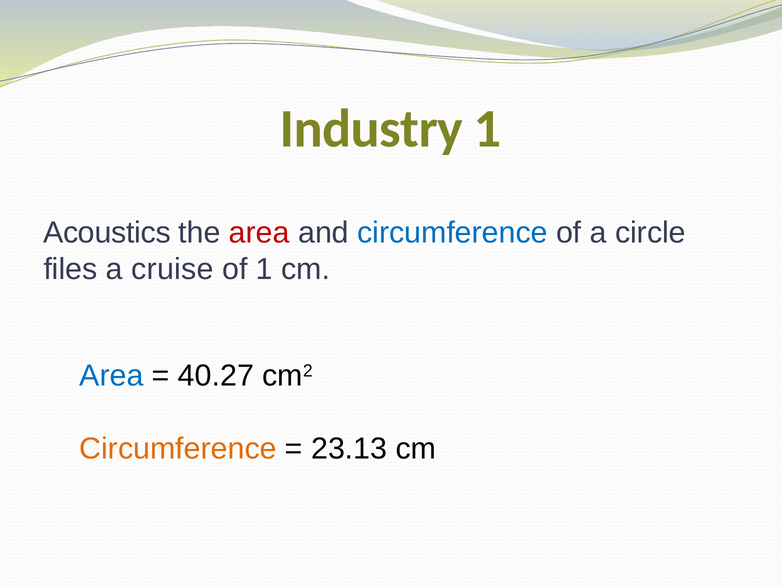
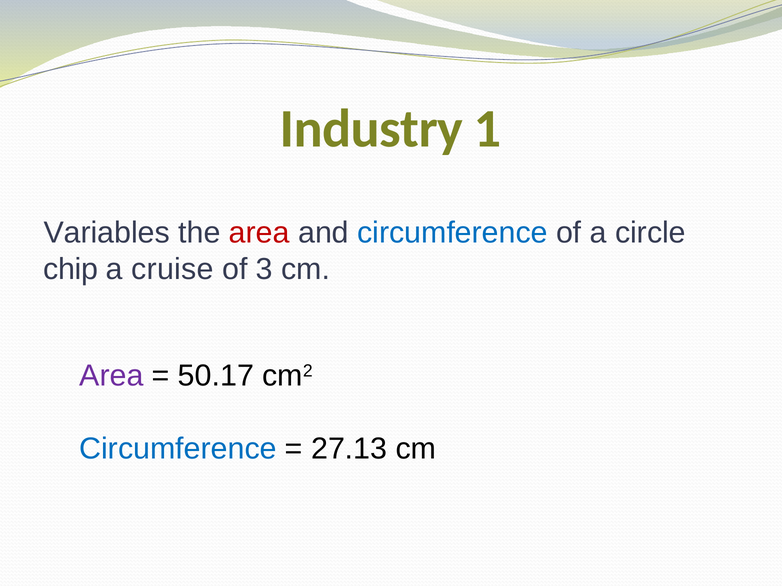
Acoustics: Acoustics -> Variables
files: files -> chip
of 1: 1 -> 3
Area at (111, 376) colour: blue -> purple
40.27: 40.27 -> 50.17
Circumference at (178, 449) colour: orange -> blue
23.13: 23.13 -> 27.13
